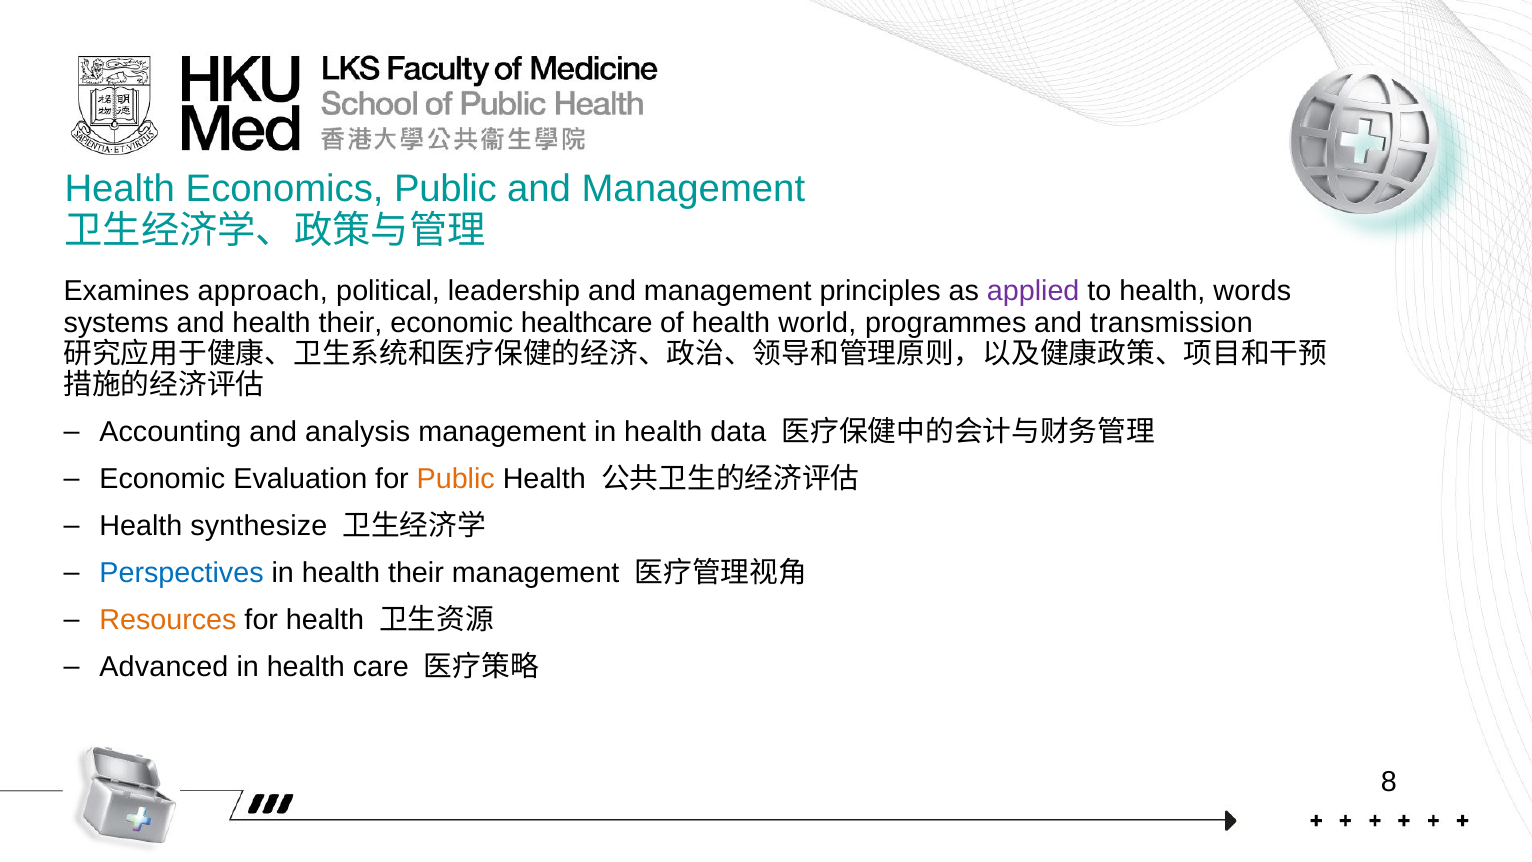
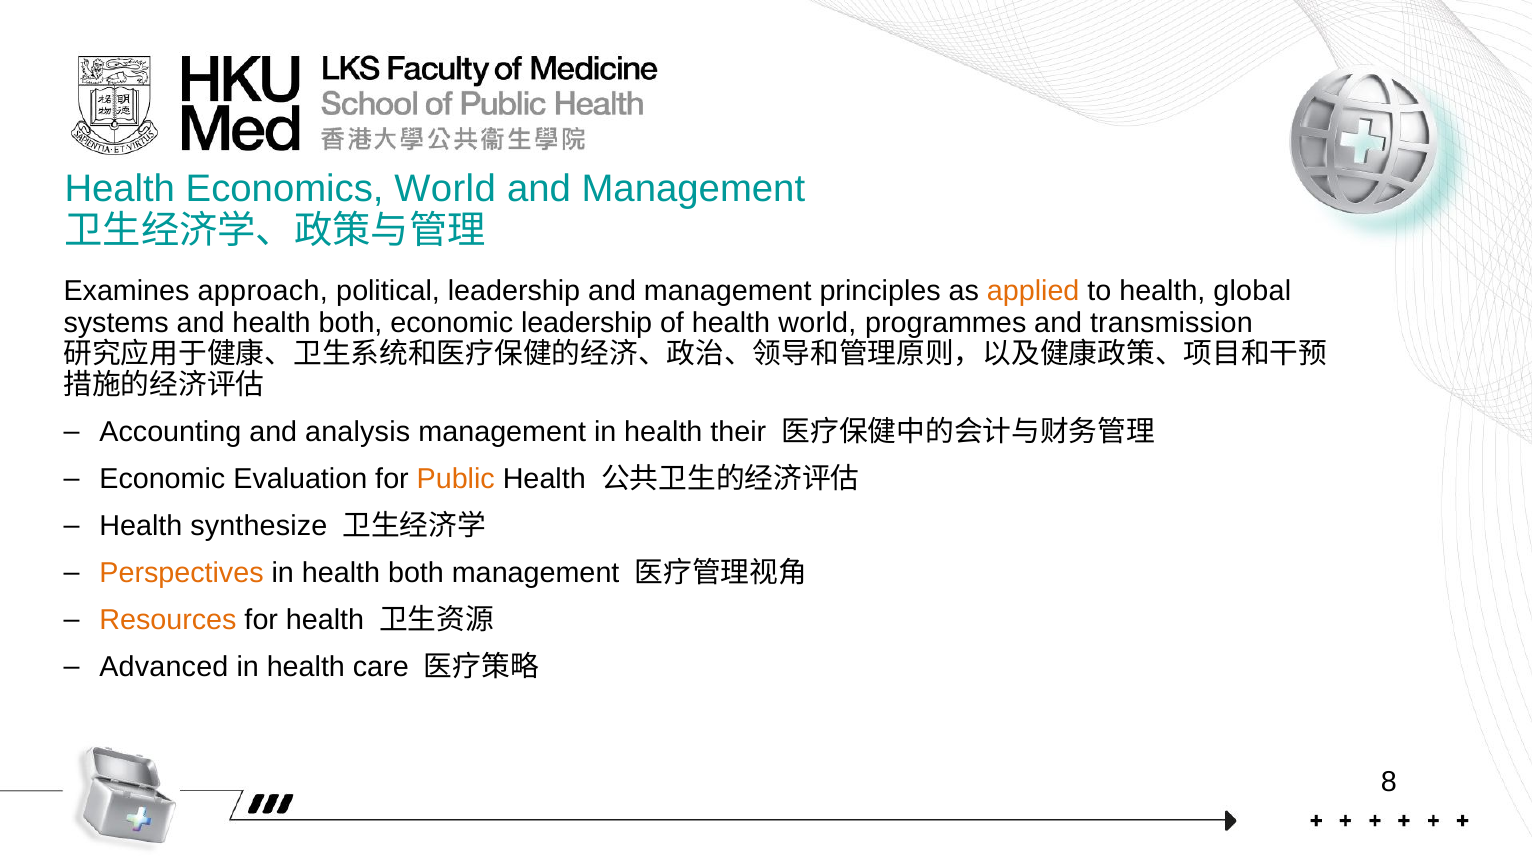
Economics Public: Public -> World
applied colour: purple -> orange
words: words -> global
and health their: their -> both
economic healthcare: healthcare -> leadership
data: data -> their
Perspectives colour: blue -> orange
in health their: their -> both
